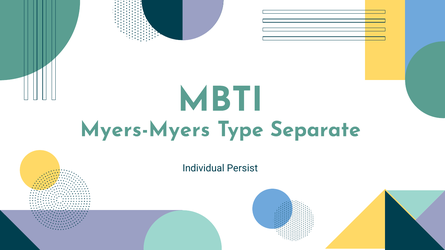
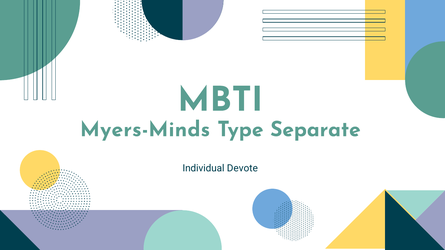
Myers-Myers: Myers-Myers -> Myers-Minds
Persist: Persist -> Devote
